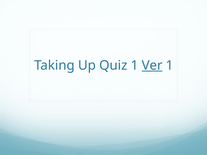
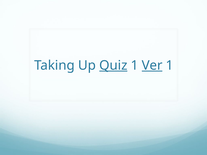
Quiz underline: none -> present
